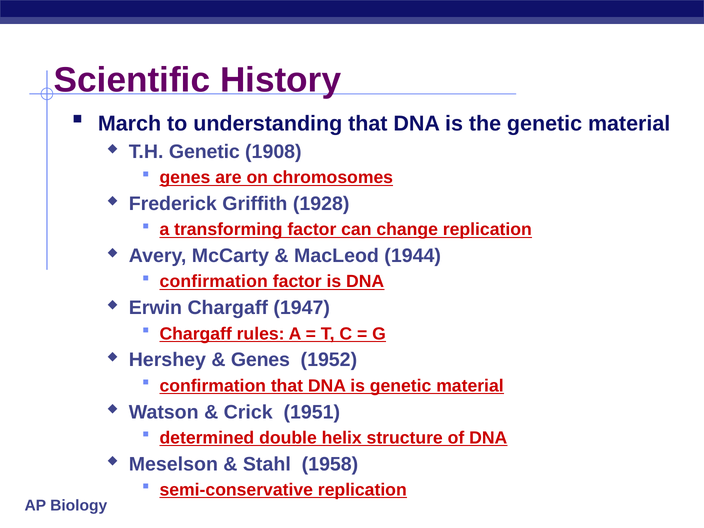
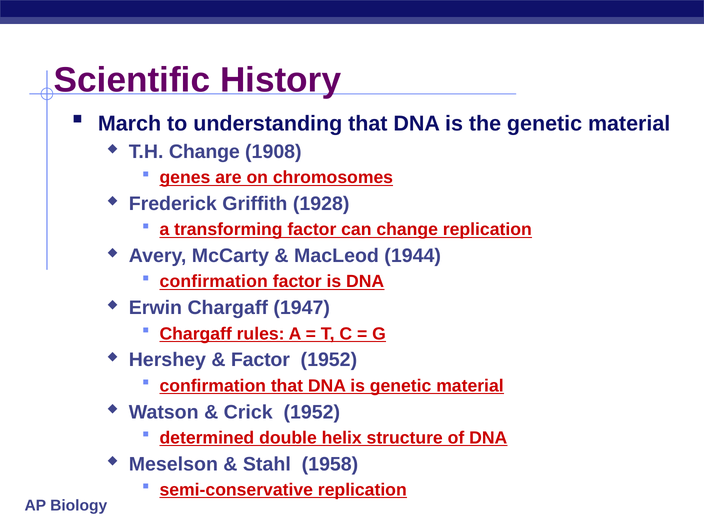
T.H Genetic: Genetic -> Change
Genes at (260, 360): Genes -> Factor
Crick 1951: 1951 -> 1952
